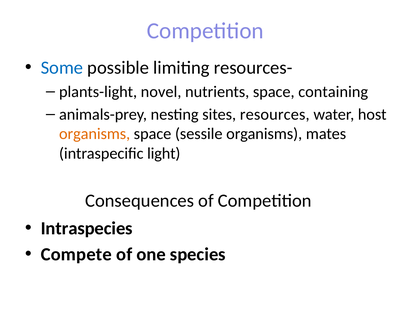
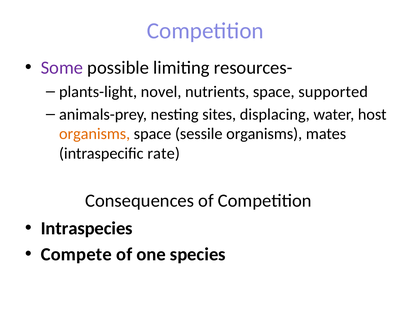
Some colour: blue -> purple
containing: containing -> supported
resources: resources -> displacing
light: light -> rate
